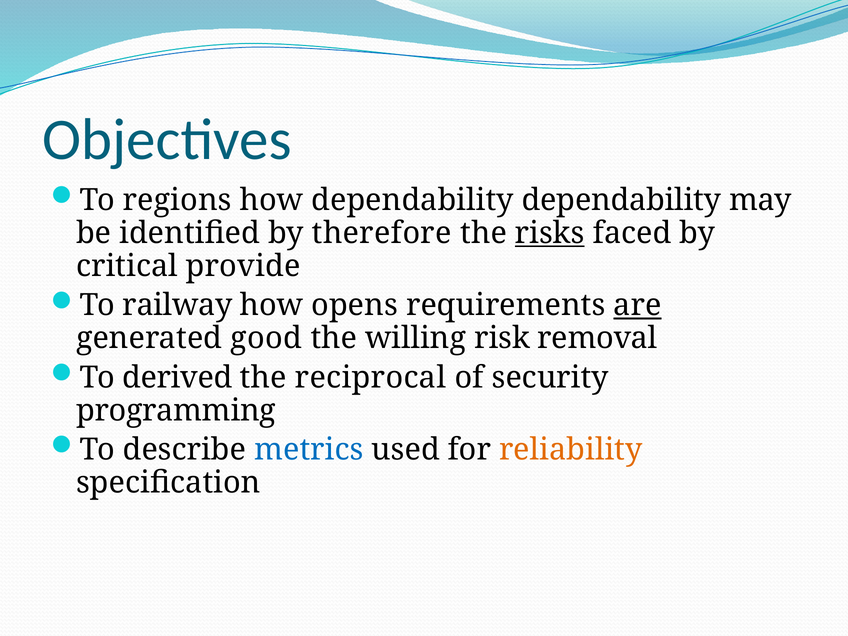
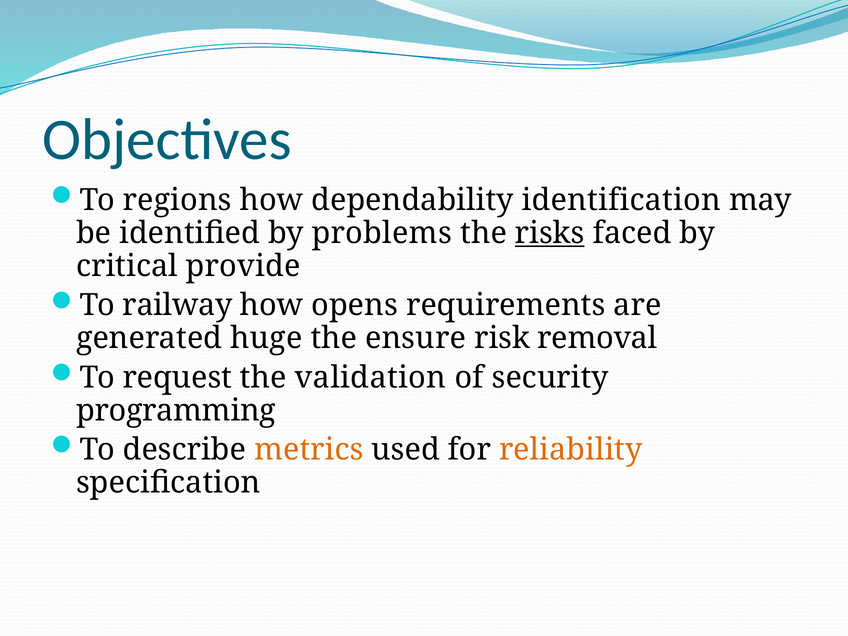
dependability dependability: dependability -> identification
therefore: therefore -> problems
are underline: present -> none
good: good -> huge
willing: willing -> ensure
derived: derived -> request
reciprocal: reciprocal -> validation
metrics colour: blue -> orange
